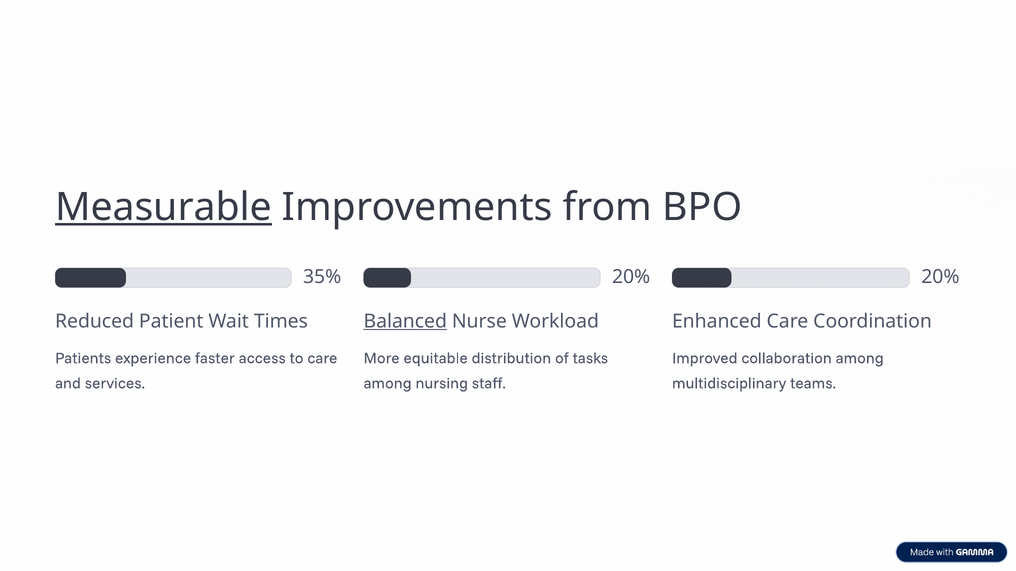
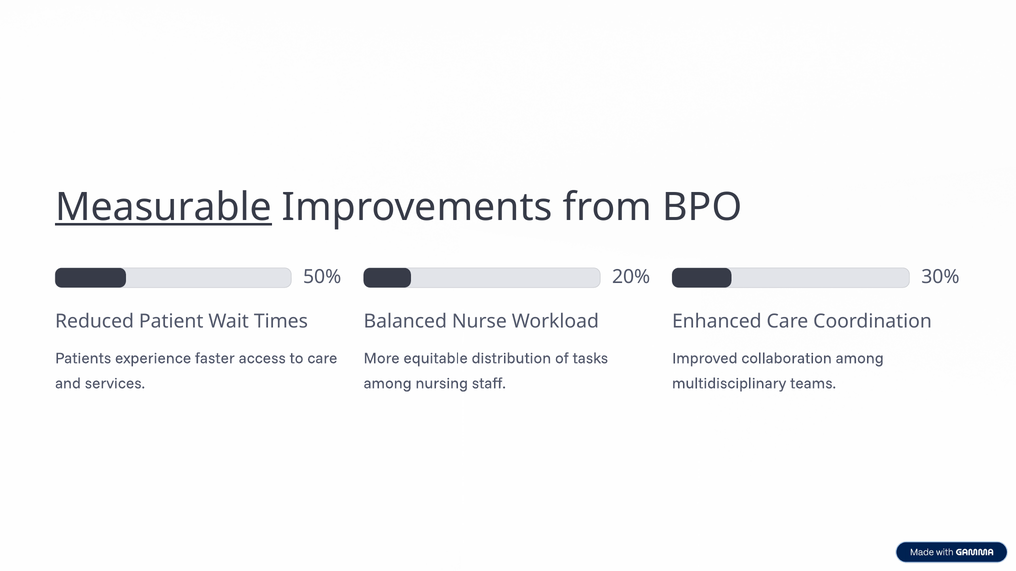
35%: 35% -> 50%
20% at (940, 277): 20% -> 30%
Balanced underline: present -> none
